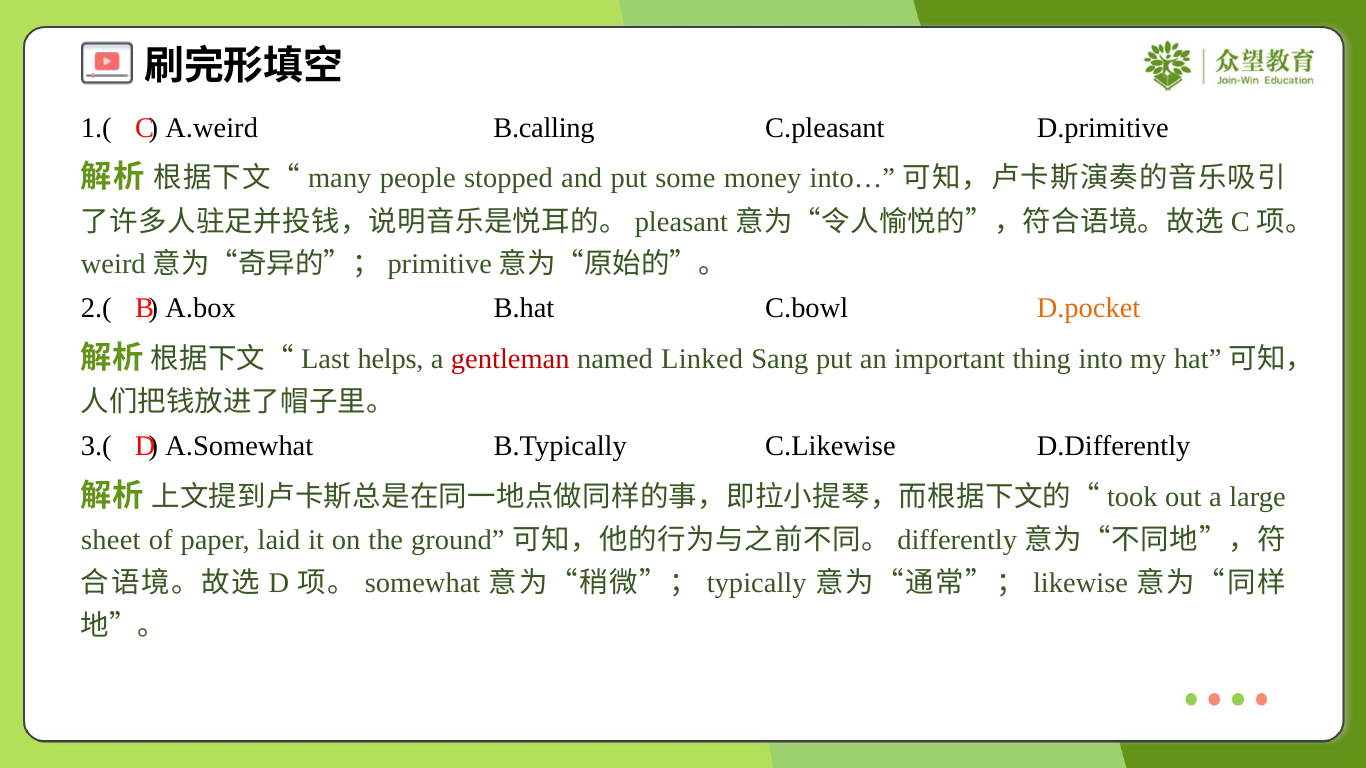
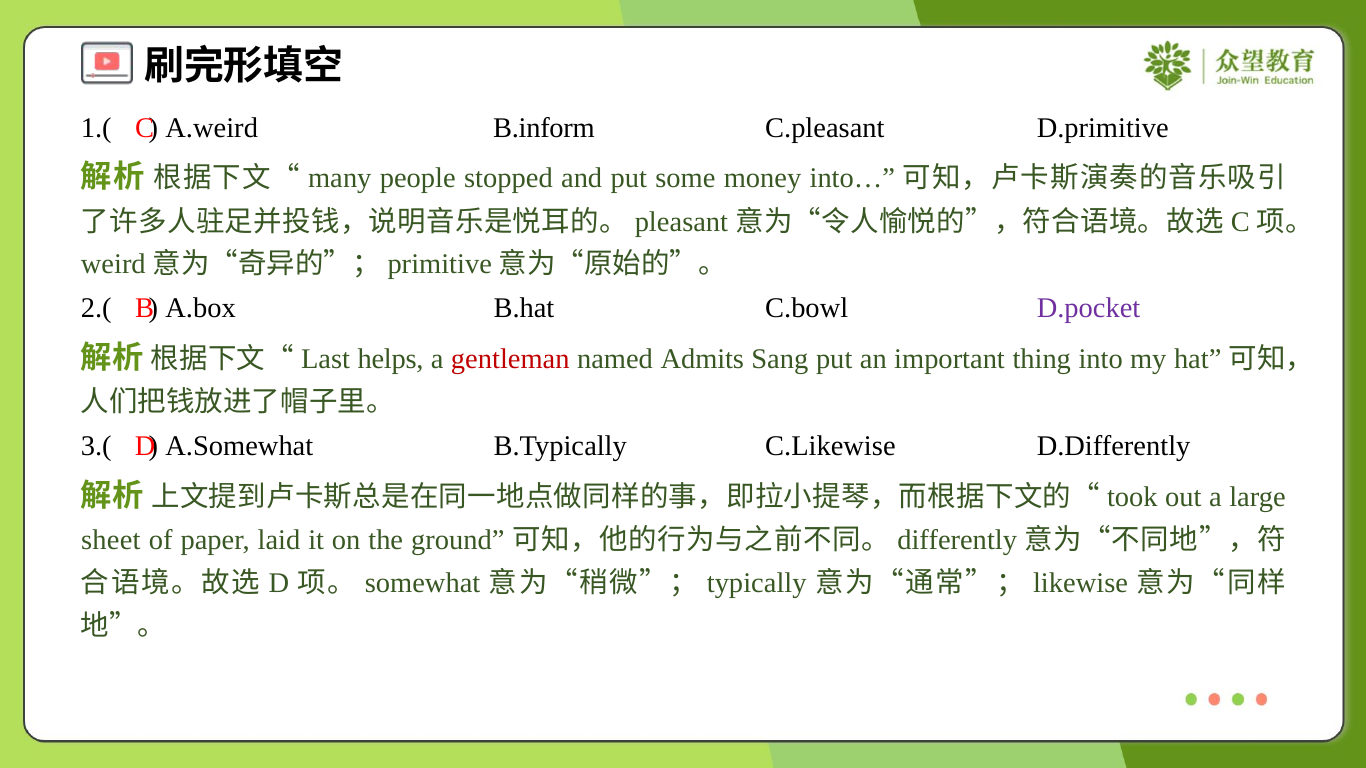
B.calling: B.calling -> B.inform
D.pocket colour: orange -> purple
Linked: Linked -> Admits
